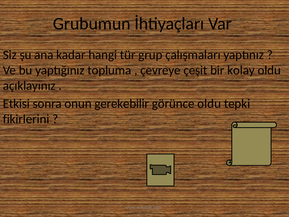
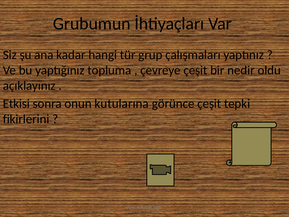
kolay: kolay -> nedir
gerekebilir: gerekebilir -> kutularına
görünce oldu: oldu -> çeşit
